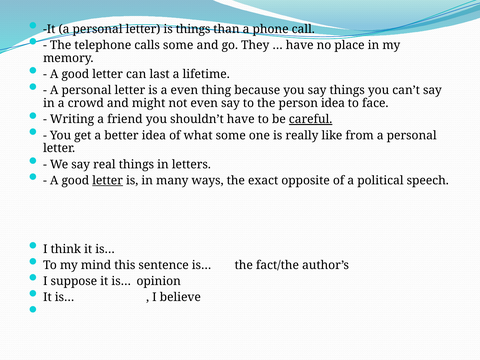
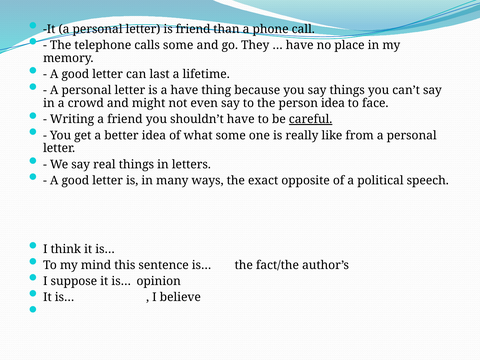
is things: things -> friend
a even: even -> have
letter at (108, 180) underline: present -> none
